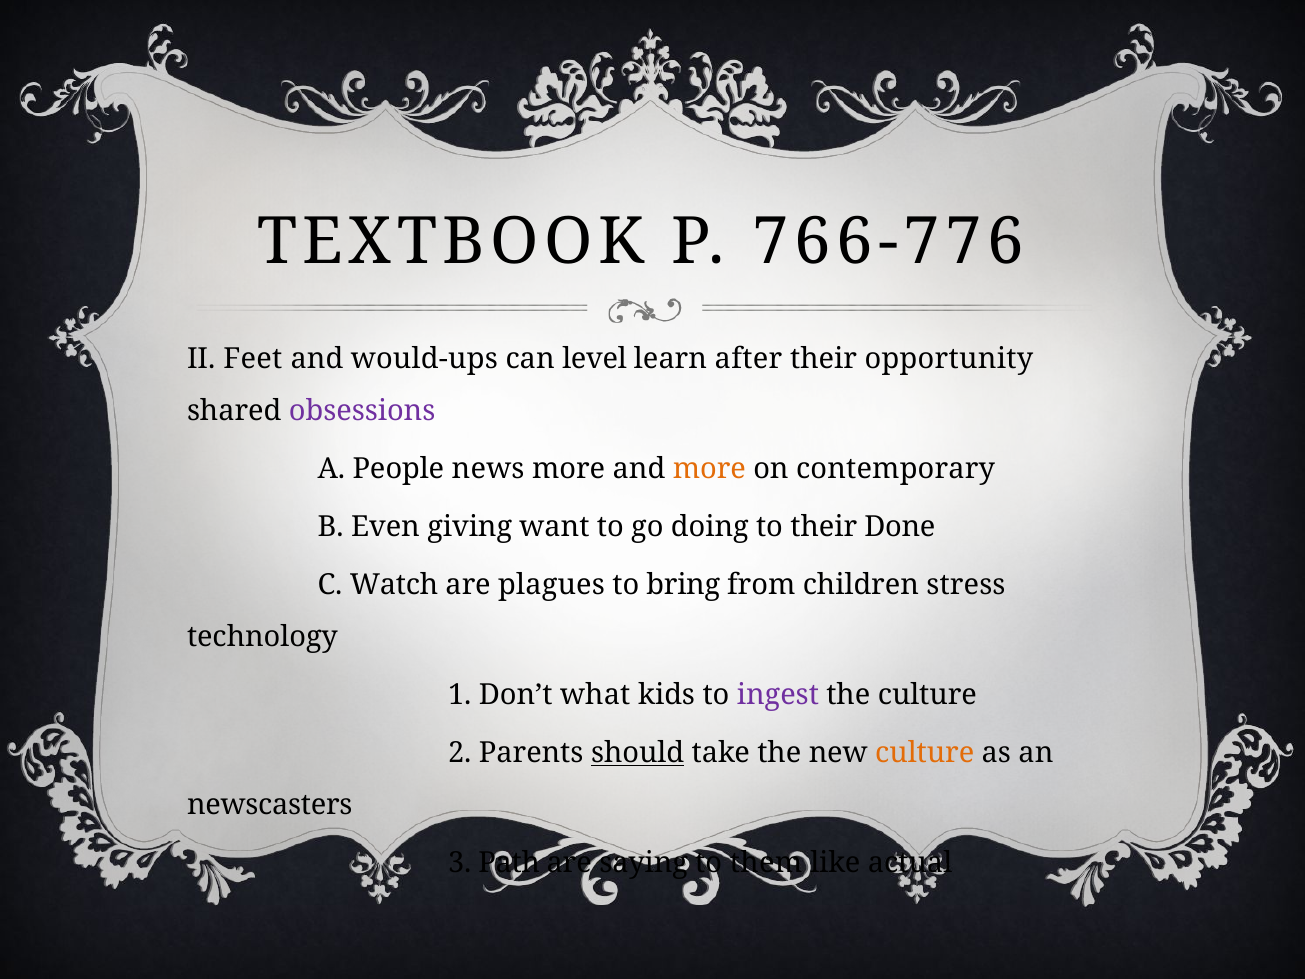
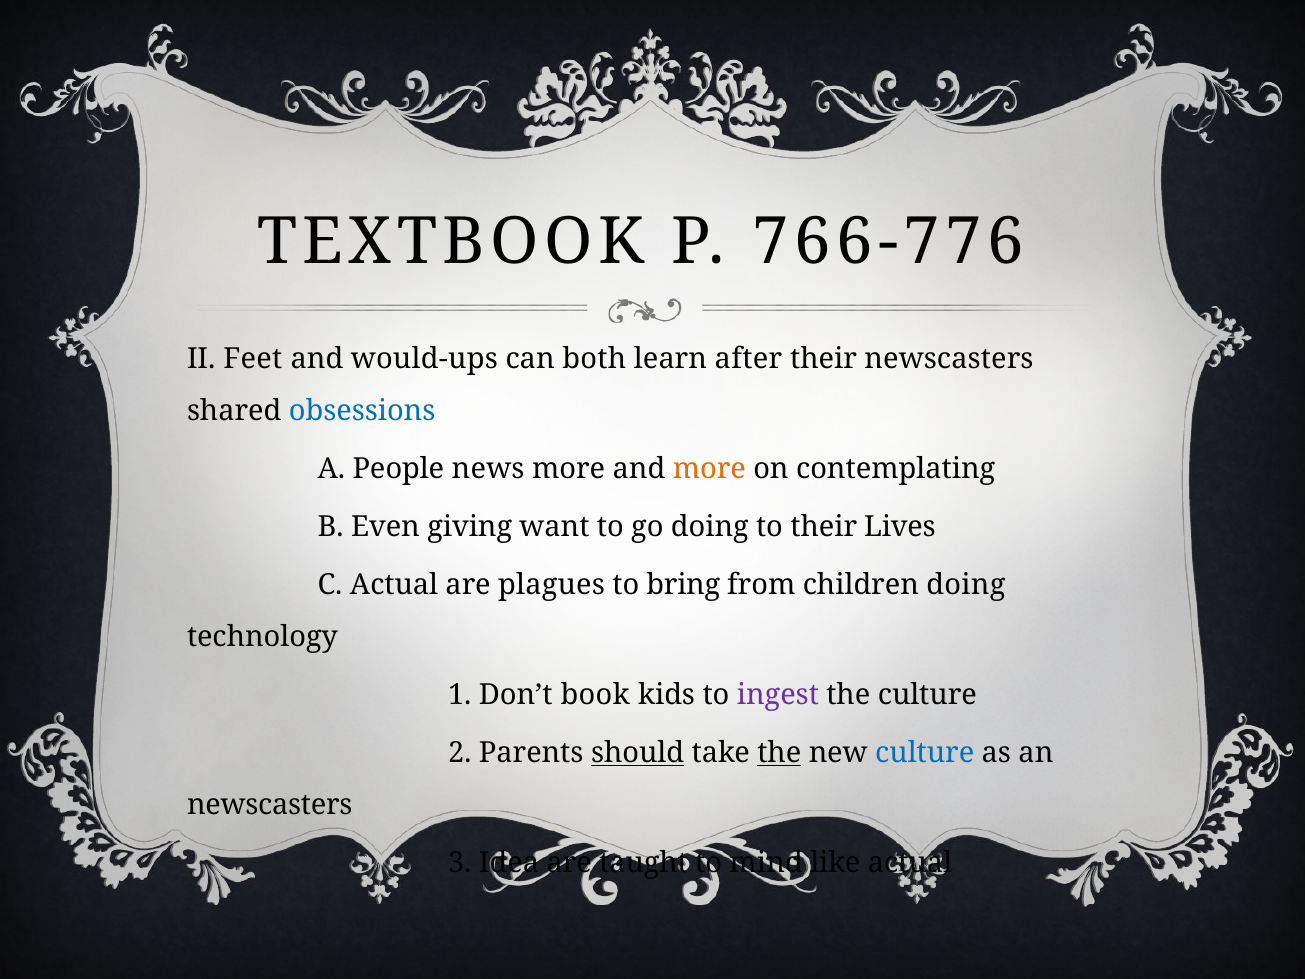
level: level -> both
their opportunity: opportunity -> newscasters
obsessions colour: purple -> blue
contemporary: contemporary -> contemplating
Done: Done -> Lives
C Watch: Watch -> Actual
children stress: stress -> doing
what: what -> book
the at (779, 753) underline: none -> present
culture at (925, 753) colour: orange -> blue
Path: Path -> Idea
saying: saying -> taught
them: them -> mind
